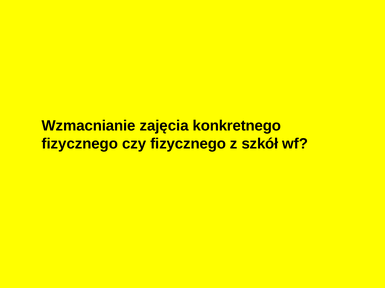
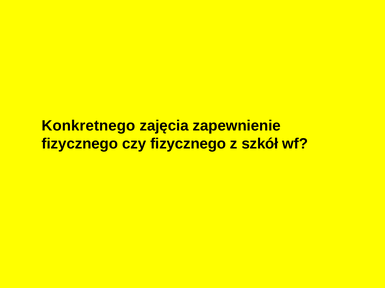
Wzmacnianie: Wzmacnianie -> Konkretnego
konkretnego: konkretnego -> zapewnienie
